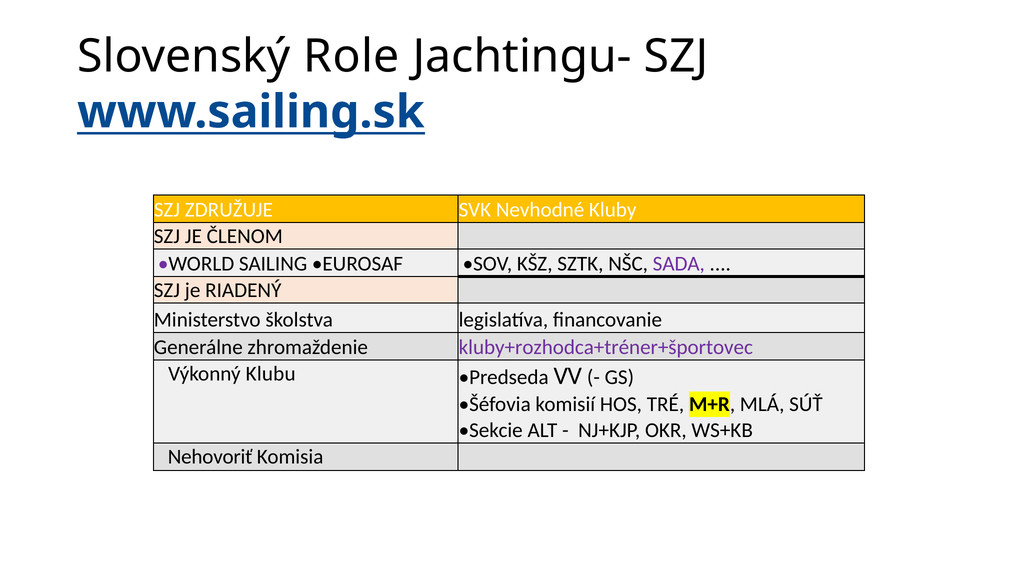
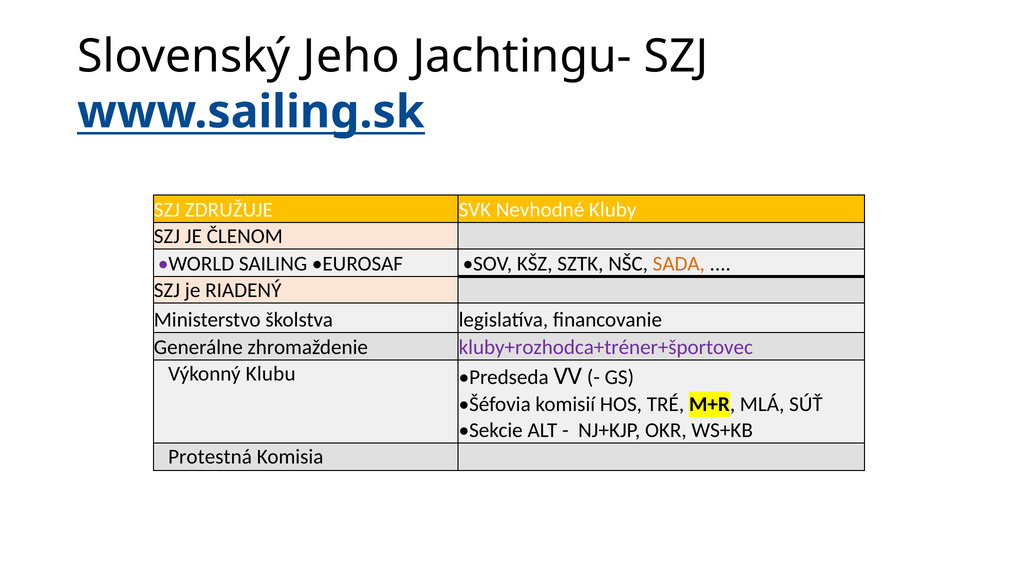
Role: Role -> Jeho
SADA colour: purple -> orange
Nehovoriť: Nehovoriť -> Protestná
